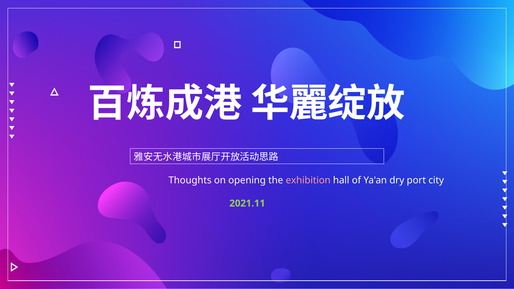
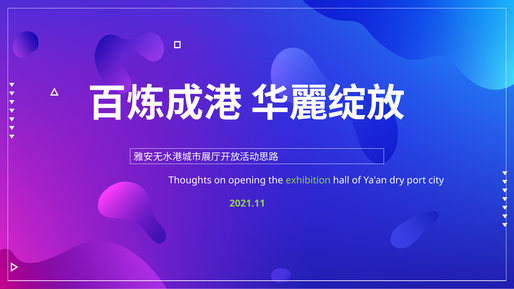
exhibition colour: pink -> light green
